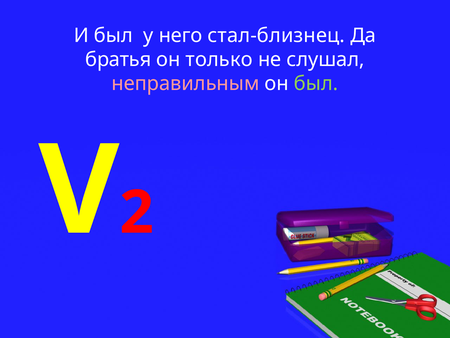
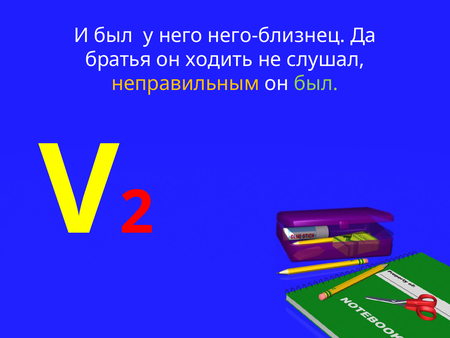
стал-близнец: стал-близнец -> него-близнец
только: только -> ходить
неправильным colour: pink -> yellow
